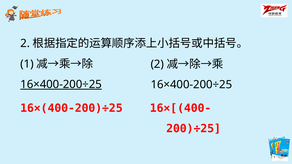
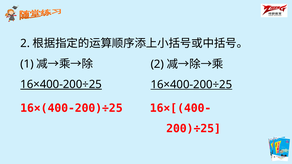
16×400-200÷25 at (191, 85) underline: none -> present
